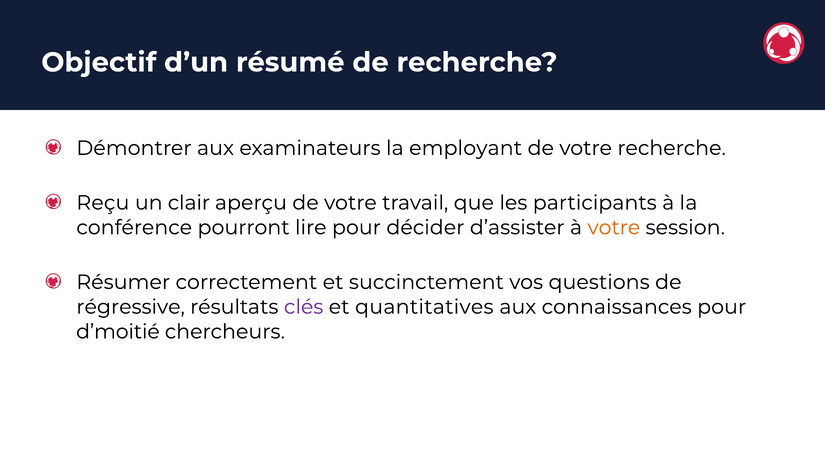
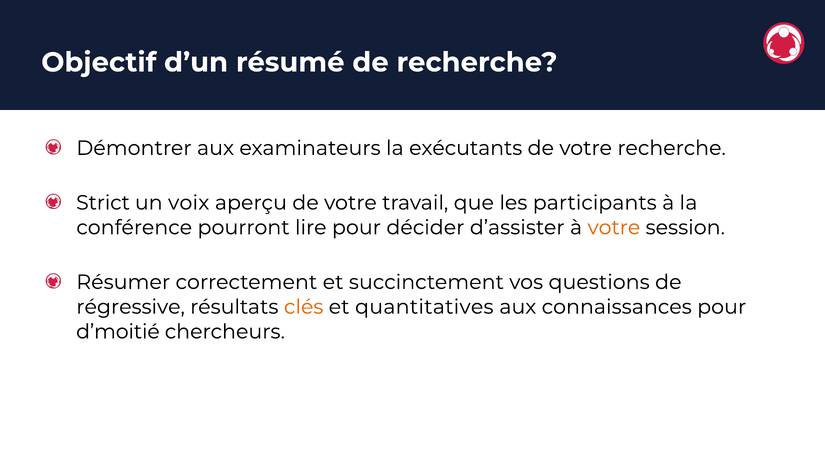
employant: employant -> exécutants
Reçu: Reçu -> Strict
clair: clair -> voix
clés colour: purple -> orange
